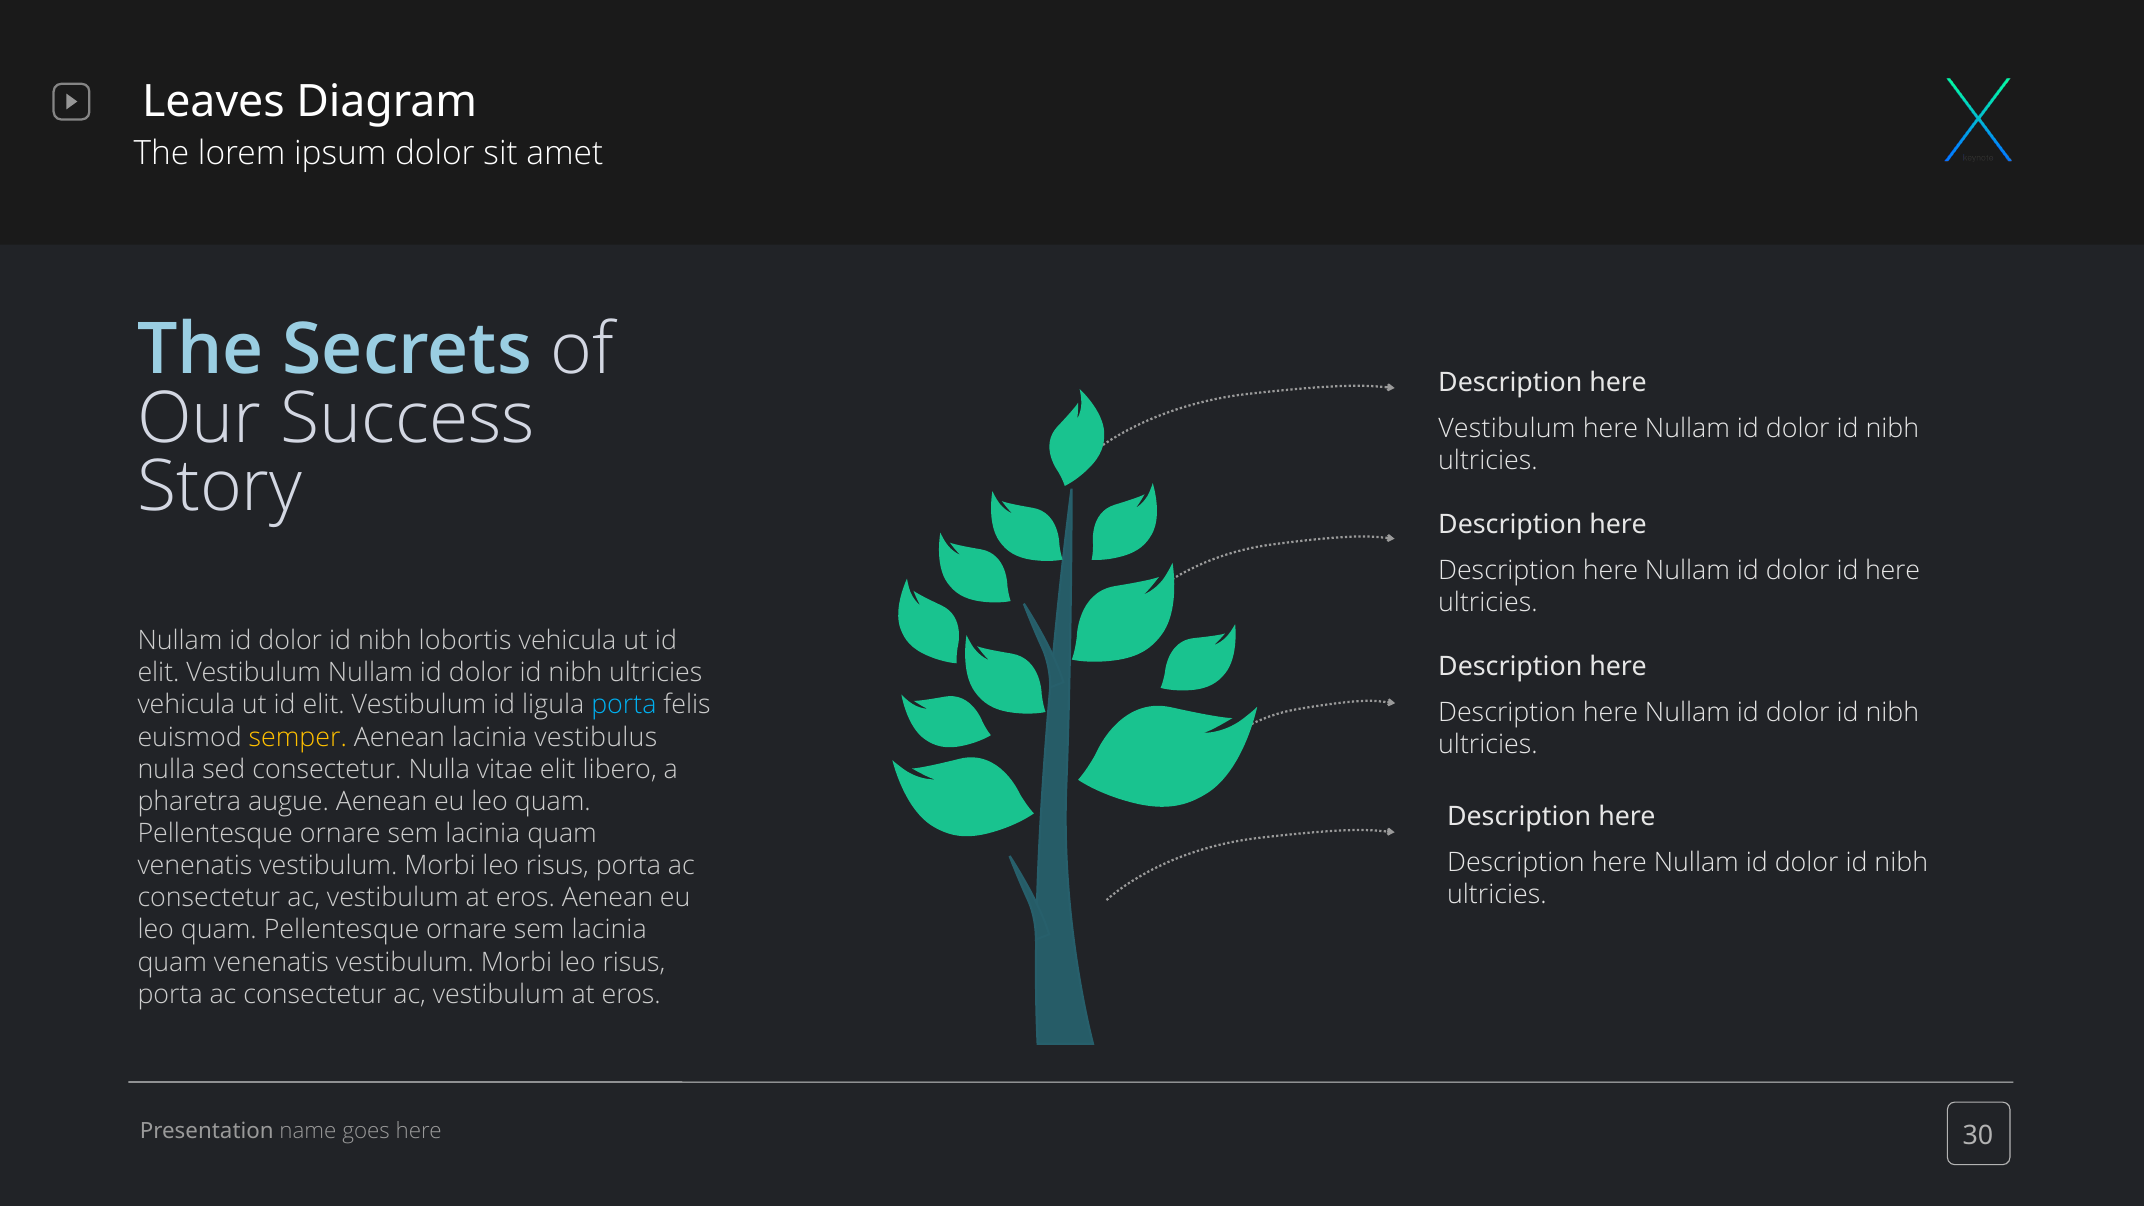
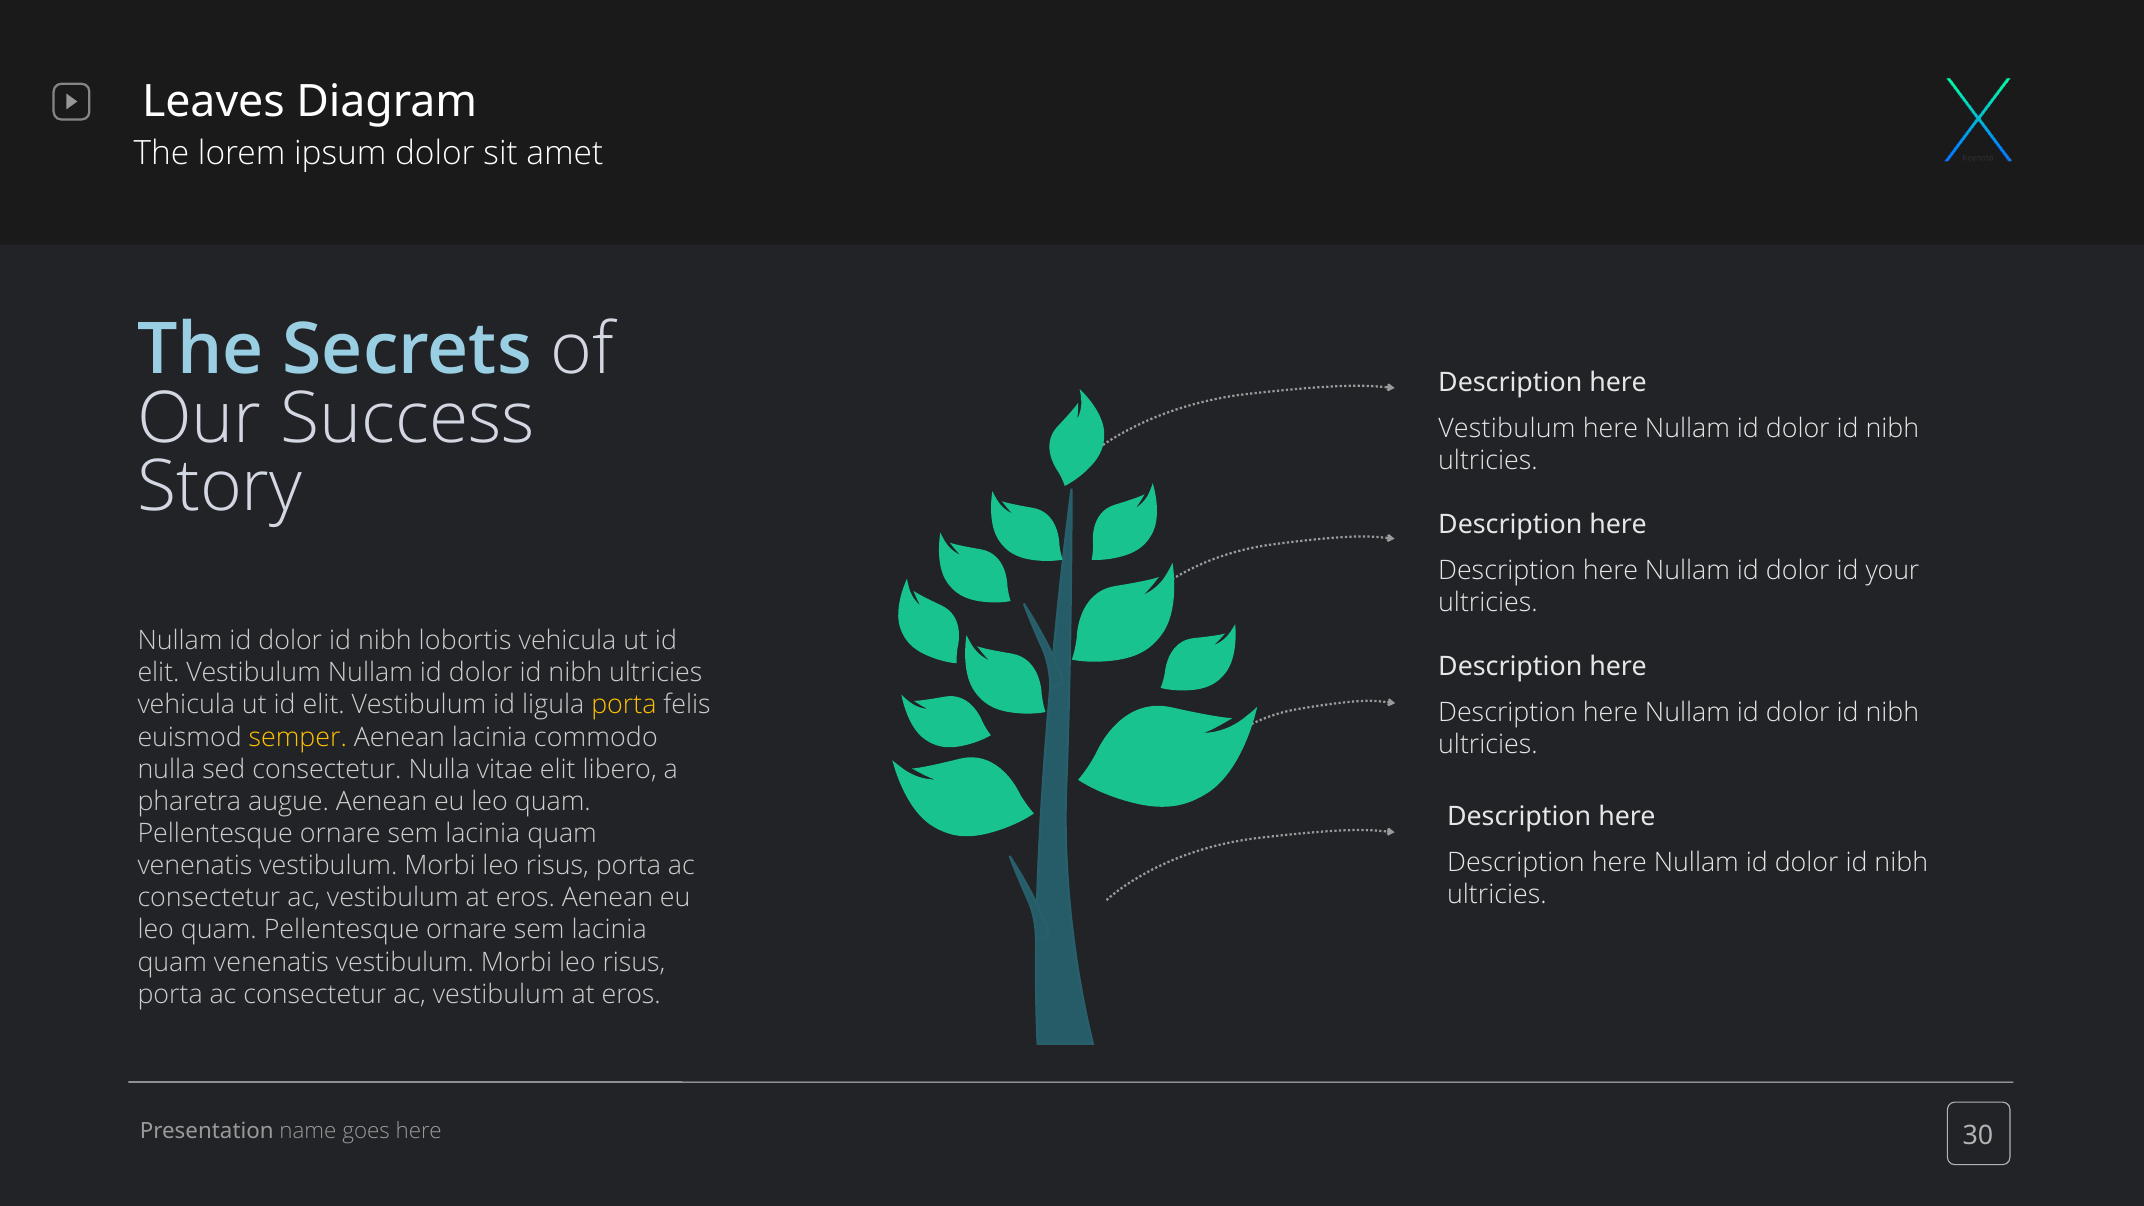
id here: here -> your
porta at (624, 705) colour: light blue -> yellow
vestibulus: vestibulus -> commodo
